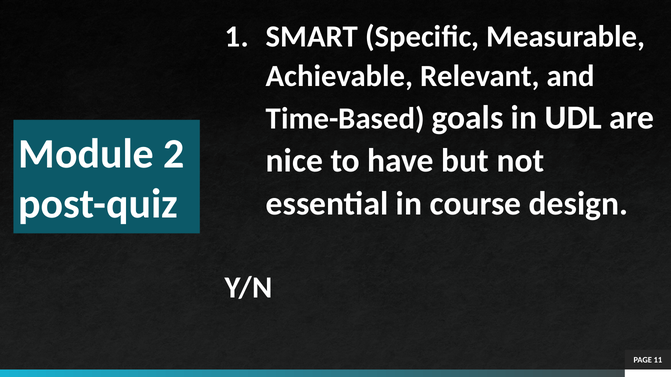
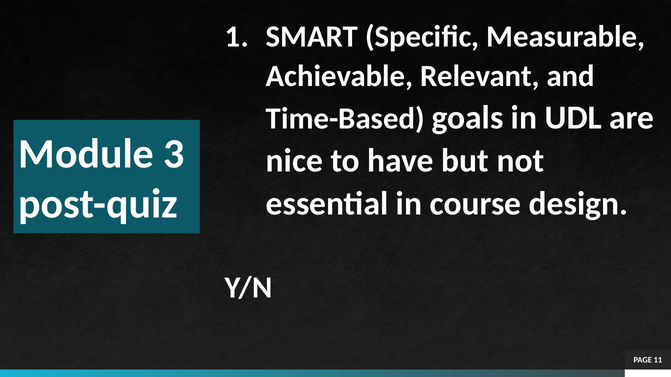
2: 2 -> 3
